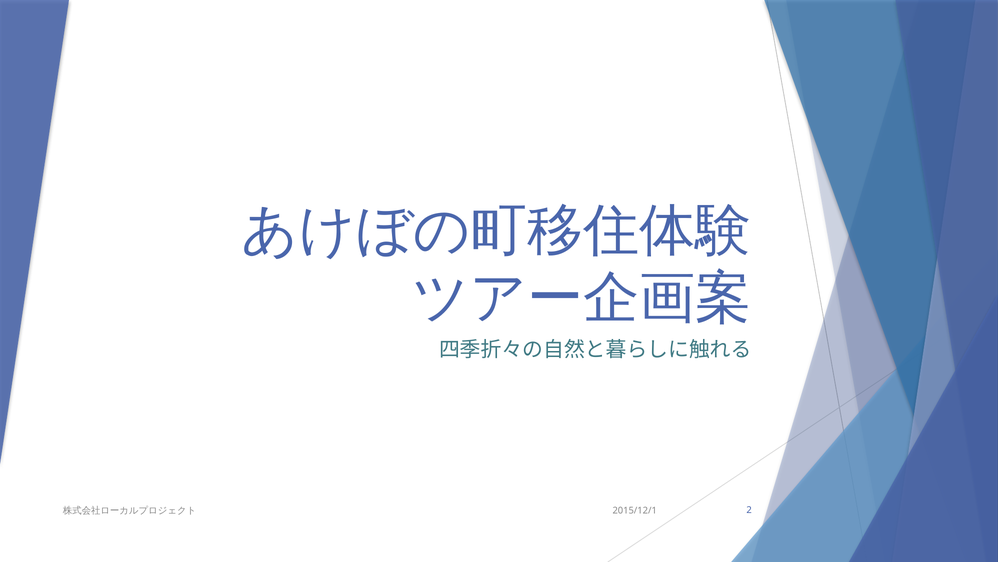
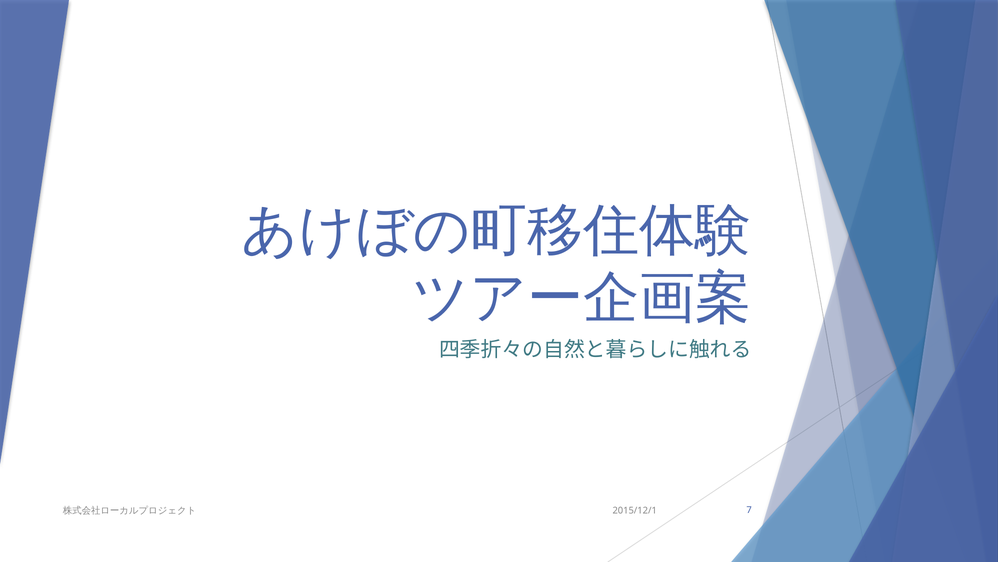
2: 2 -> 7
